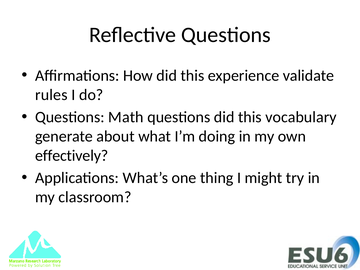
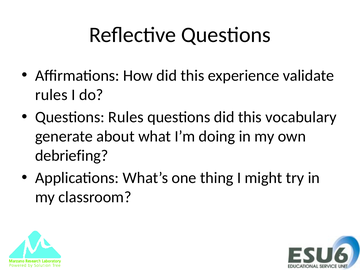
Questions Math: Math -> Rules
effectively: effectively -> debriefing
